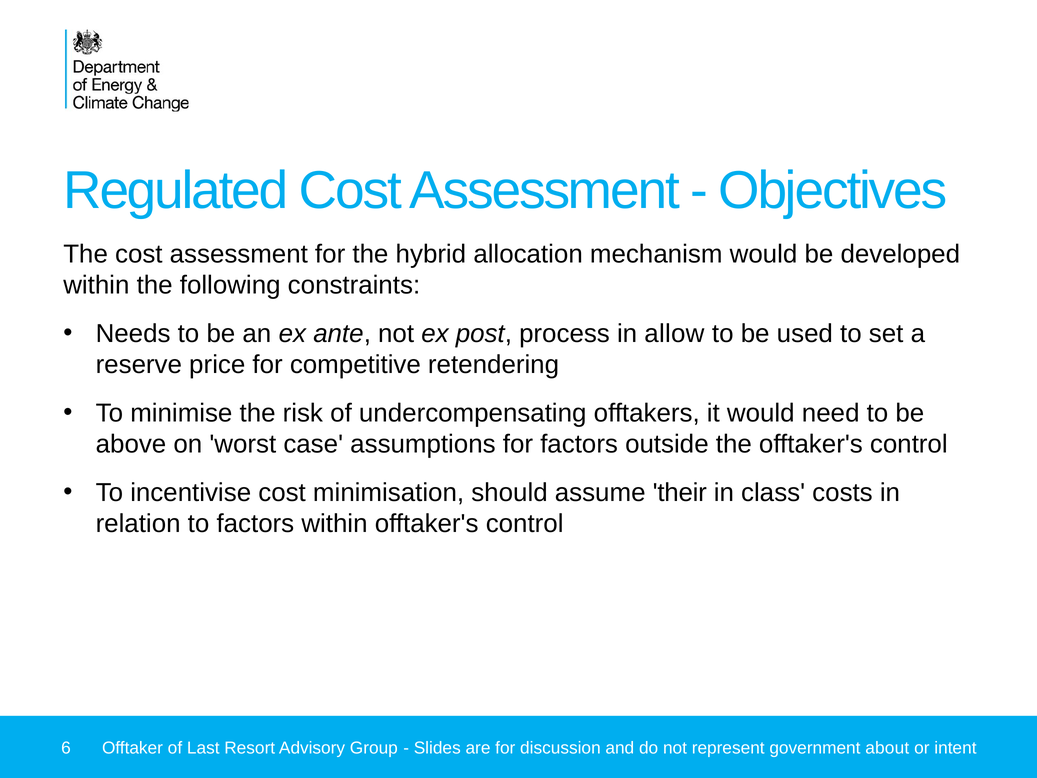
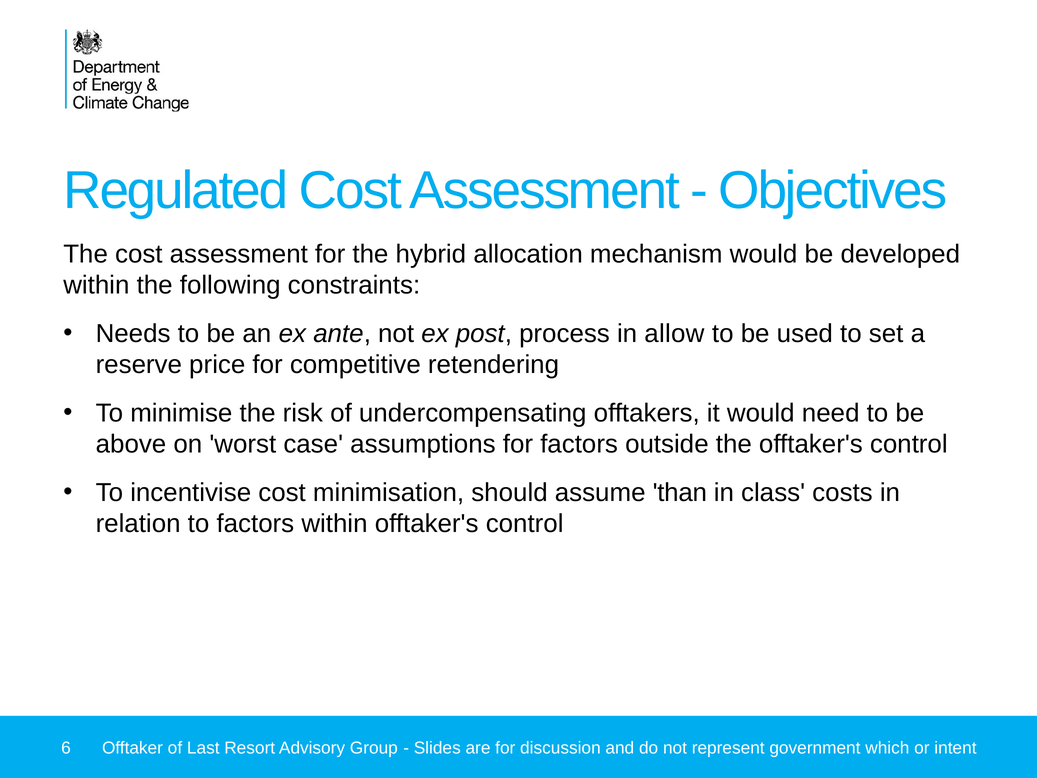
their: their -> than
about: about -> which
